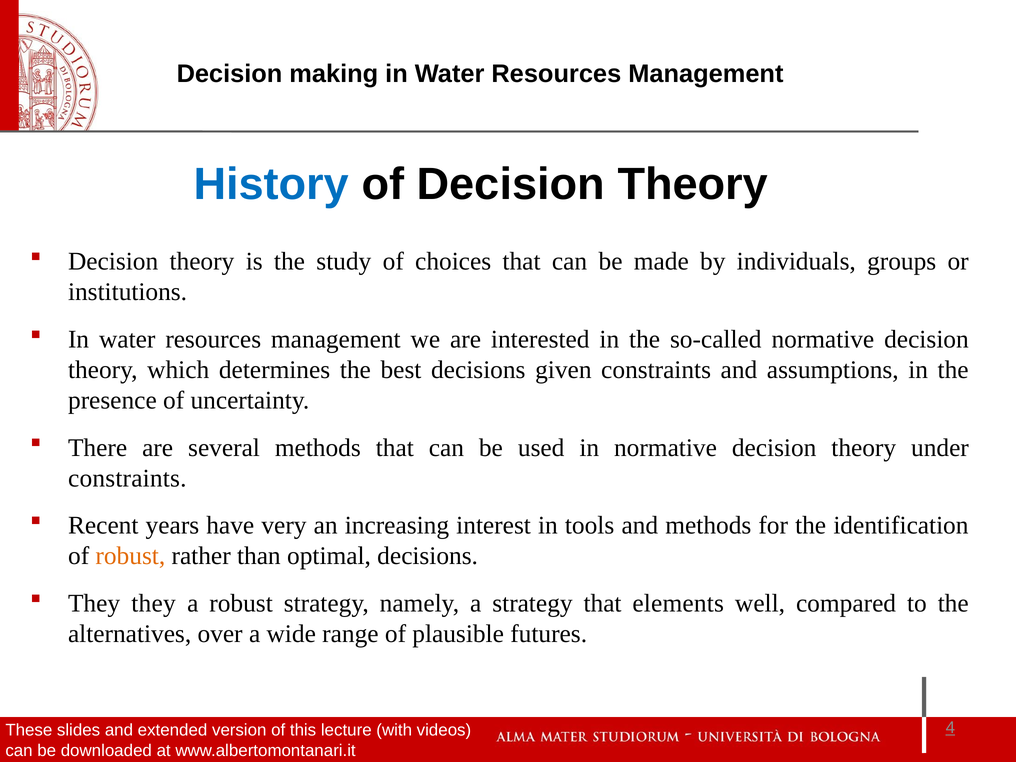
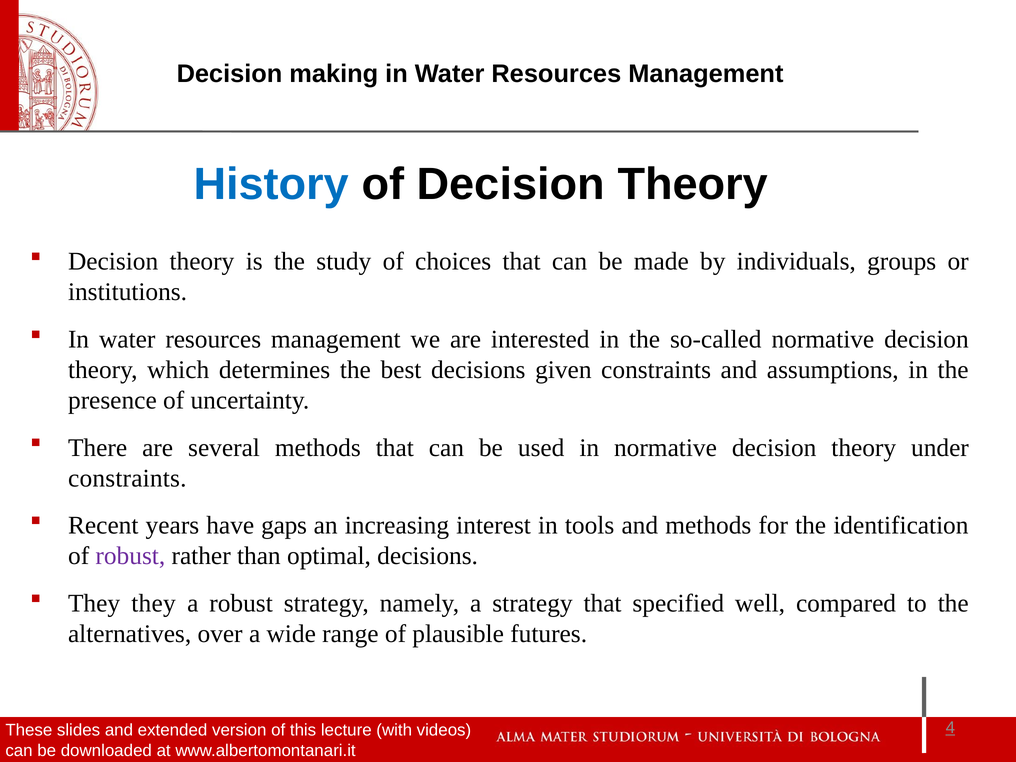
very: very -> gaps
robust at (130, 556) colour: orange -> purple
elements: elements -> specified
